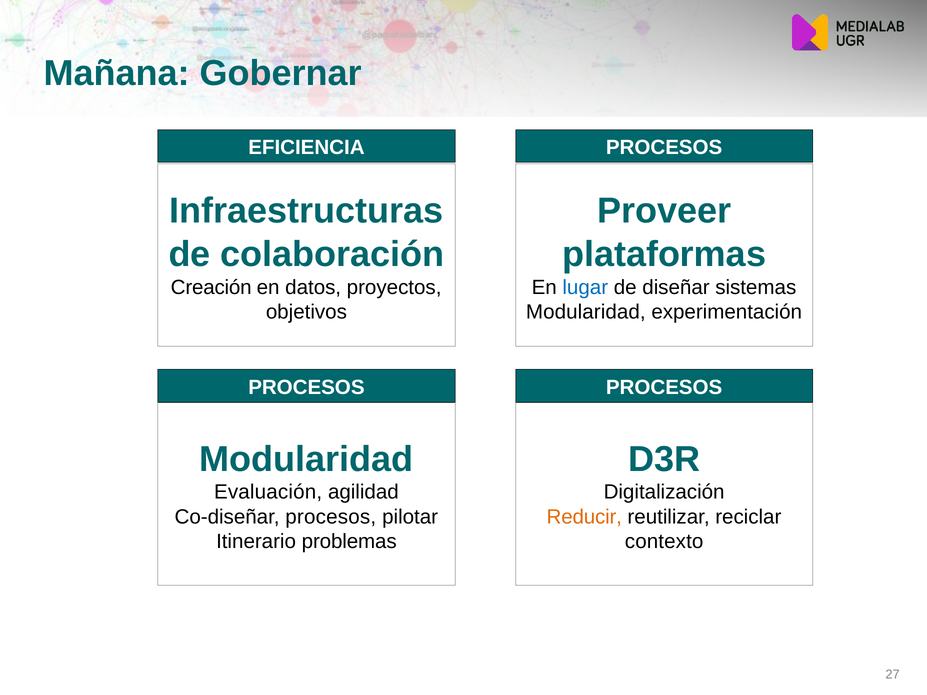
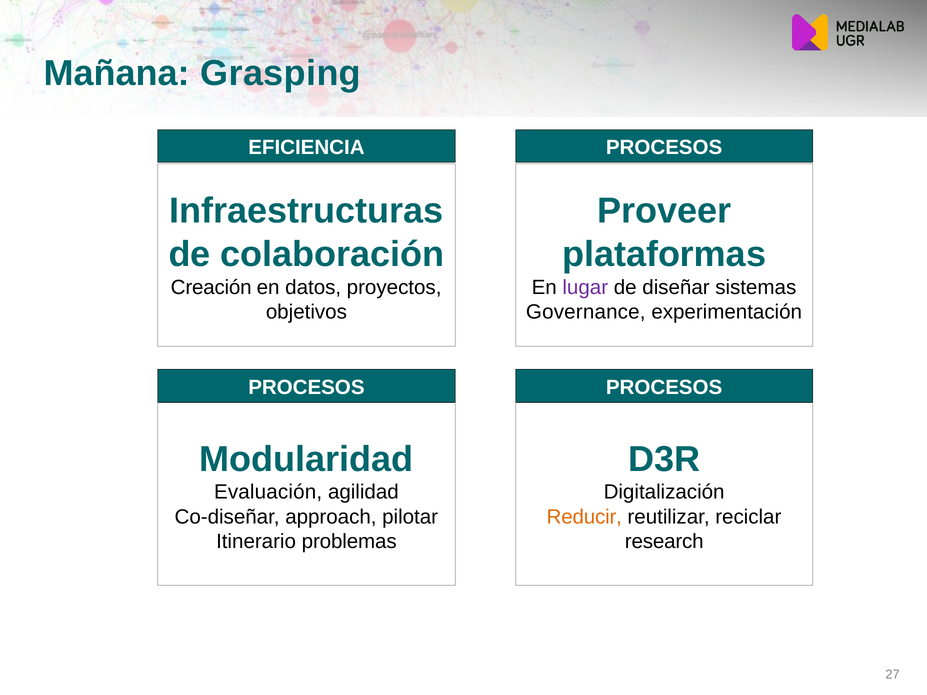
Gobernar: Gobernar -> Grasping
lugar colour: blue -> purple
Modularidad at (586, 312): Modularidad -> Governance
Co-diseñar procesos: procesos -> approach
contexto: contexto -> research
